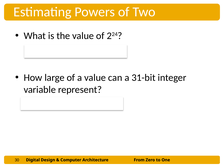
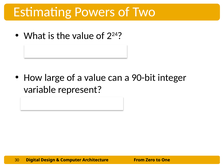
31-bit: 31-bit -> 90-bit
